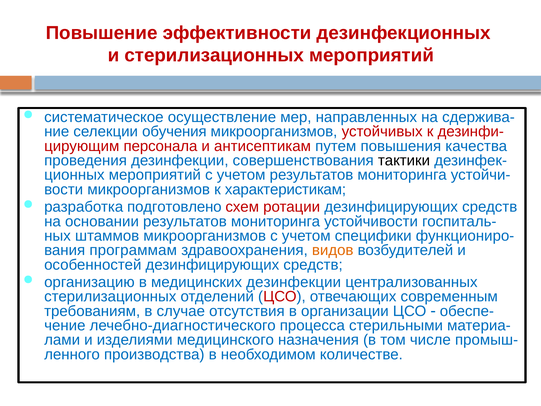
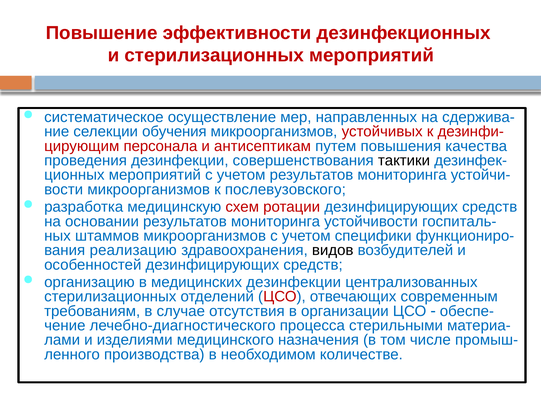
характеристикам: характеристикам -> послевузовского
подготовлено: подготовлено -> медицинскую
программам: программам -> реализацию
видов colour: orange -> black
